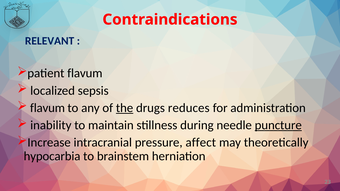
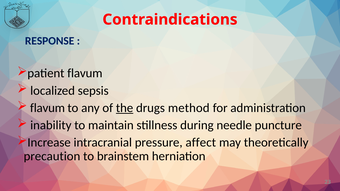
RELEVANT: RELEVANT -> RESPONSE
reduces: reduces -> method
puncture underline: present -> none
hypocarbia: hypocarbia -> precaution
